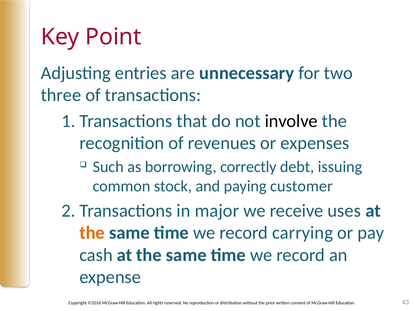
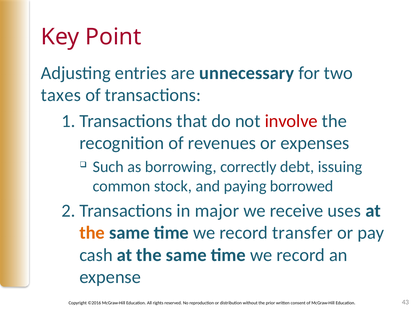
three: three -> taxes
involve colour: black -> red
customer: customer -> borrowed
carrying: carrying -> transfer
